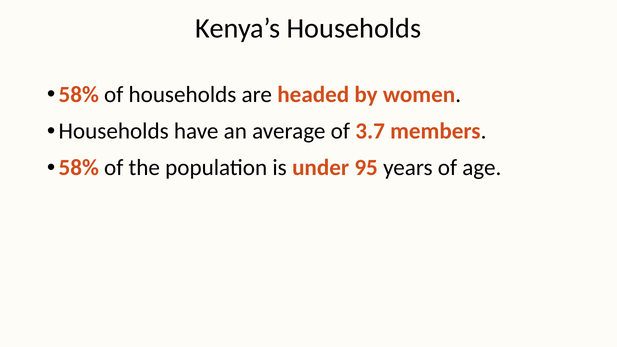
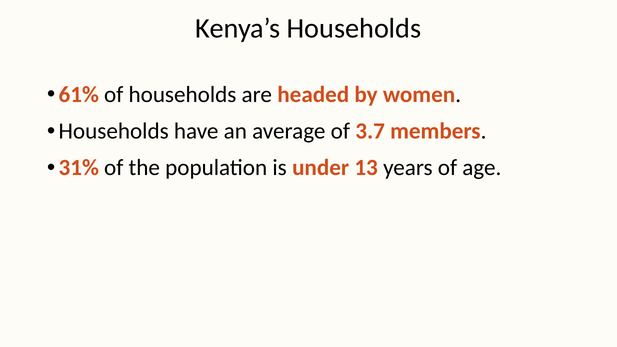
58% at (79, 95): 58% -> 61%
58% at (79, 168): 58% -> 31%
95: 95 -> 13
